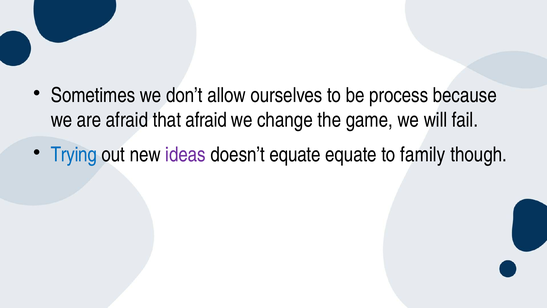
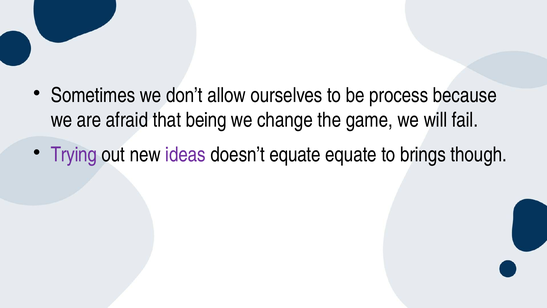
that afraid: afraid -> being
Trying colour: blue -> purple
family: family -> brings
